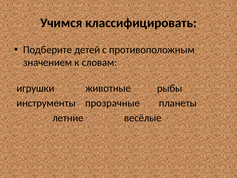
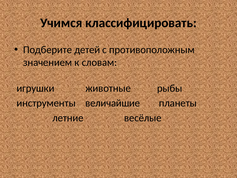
прозрачные: прозрачные -> величайшие
